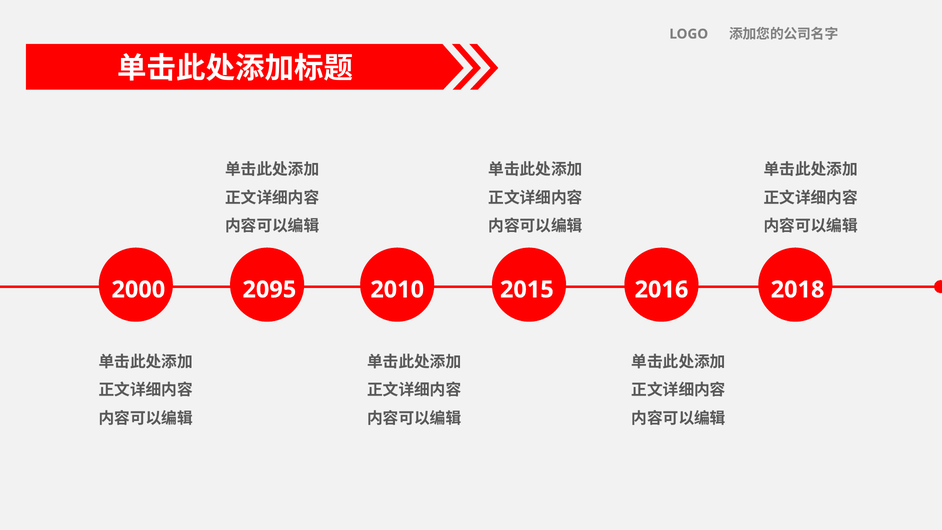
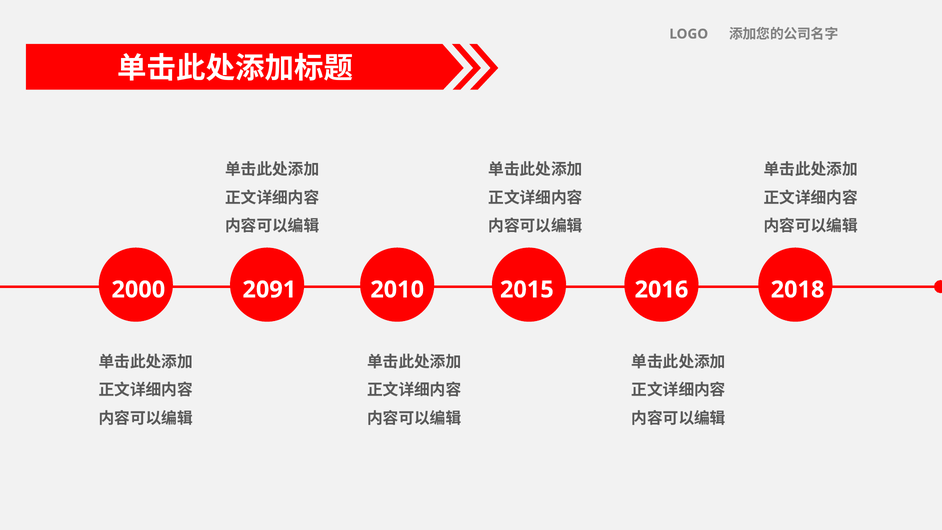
2095: 2095 -> 2091
